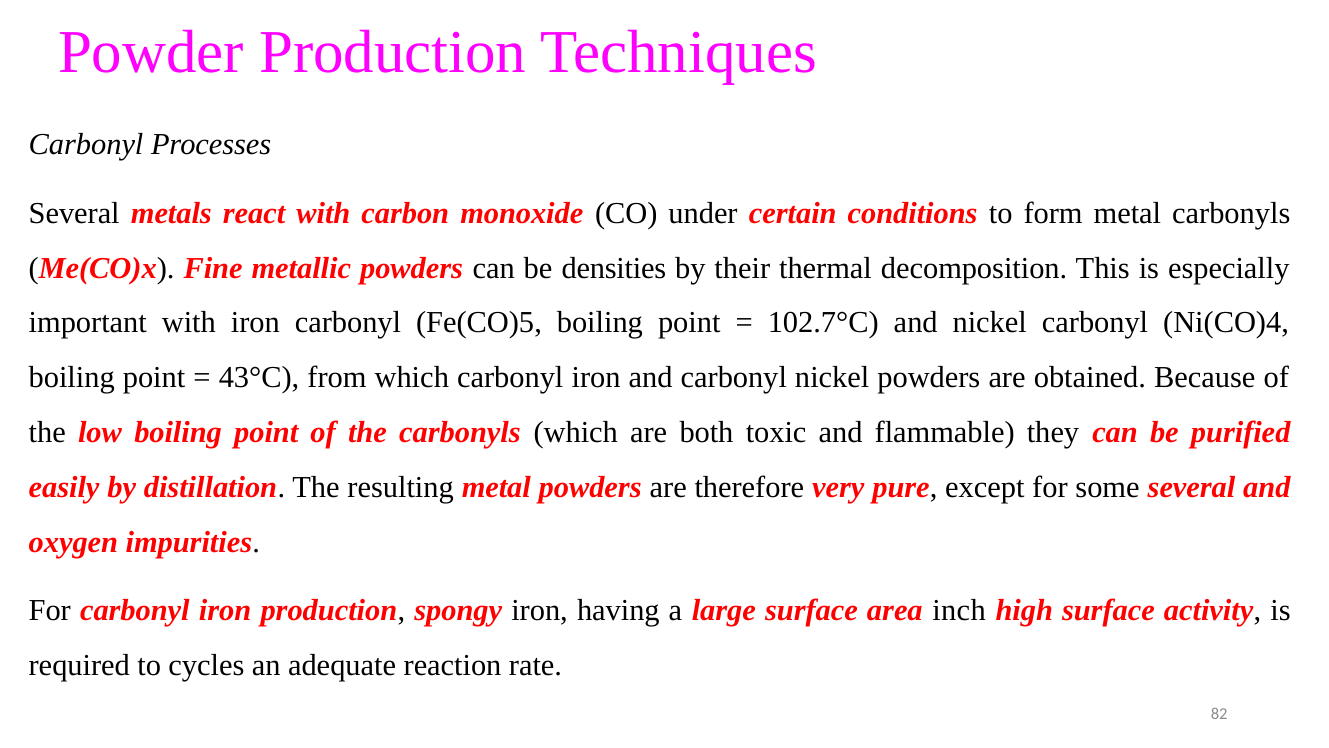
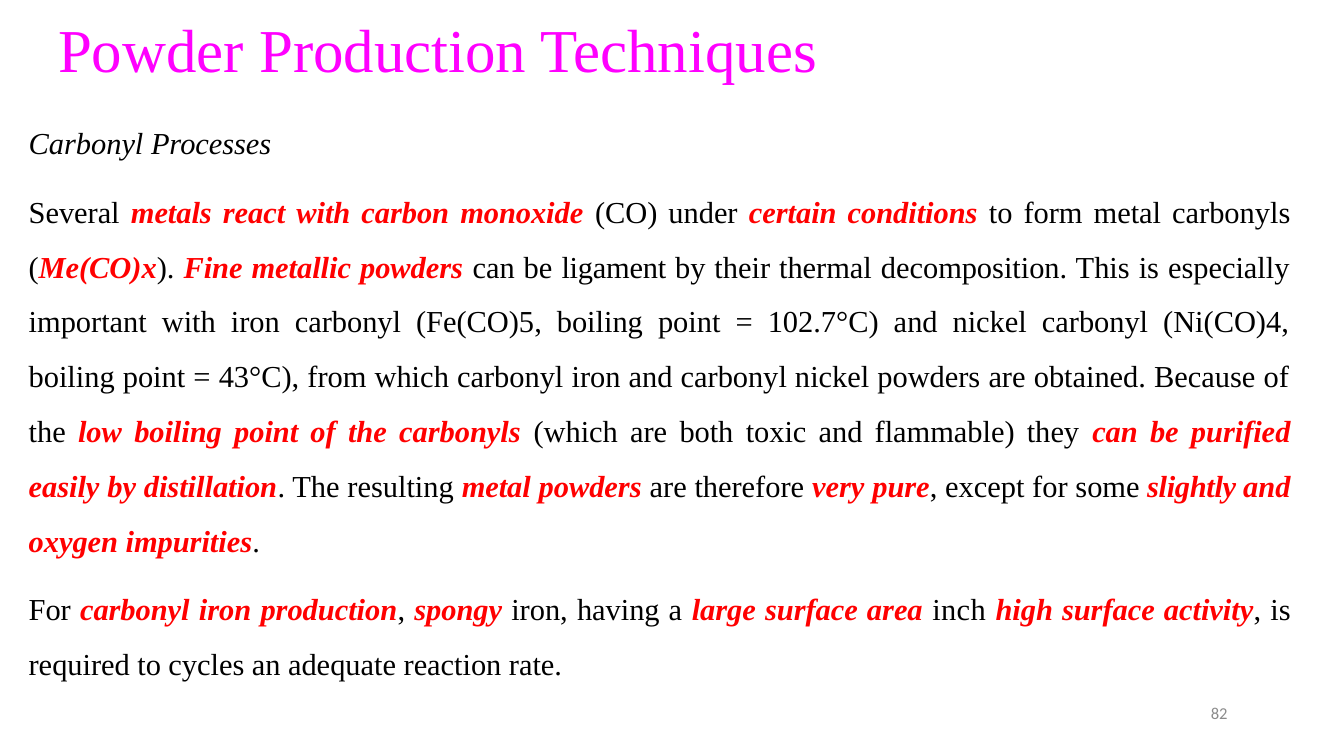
densities: densities -> ligament
some several: several -> slightly
